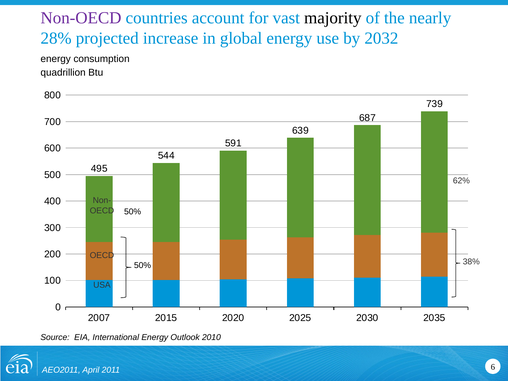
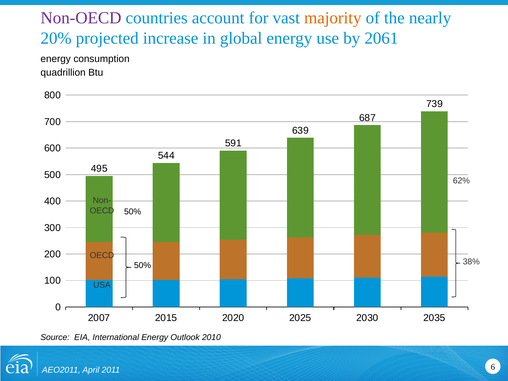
majority colour: black -> orange
28%: 28% -> 20%
2032: 2032 -> 2061
